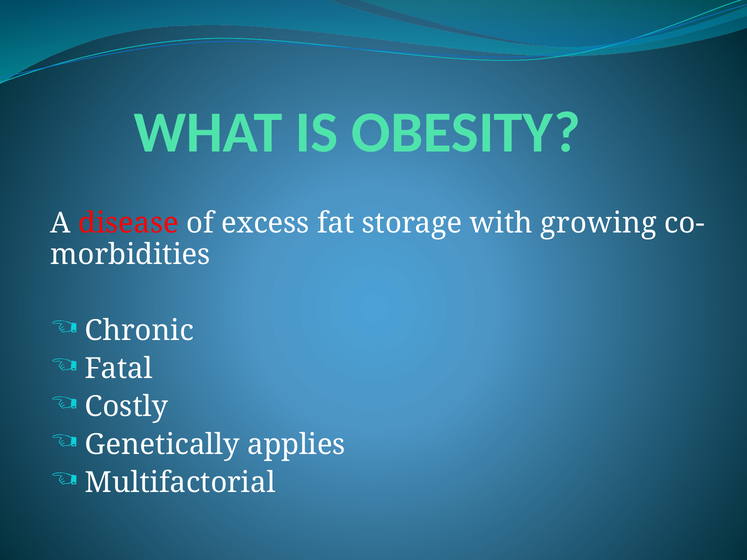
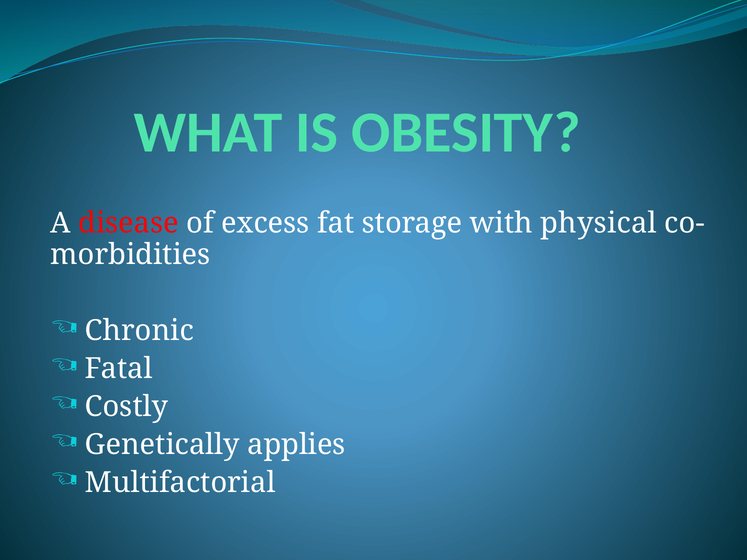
growing: growing -> physical
